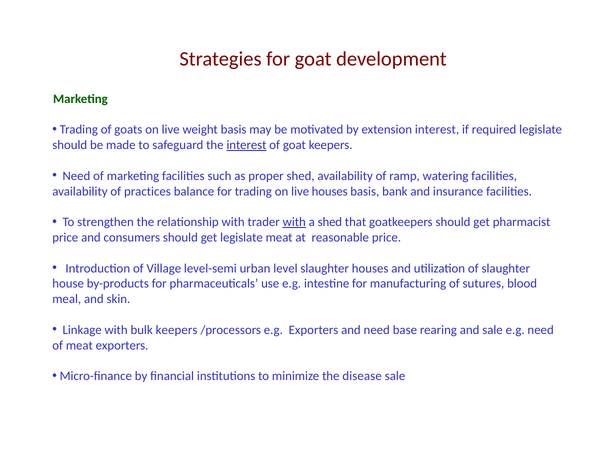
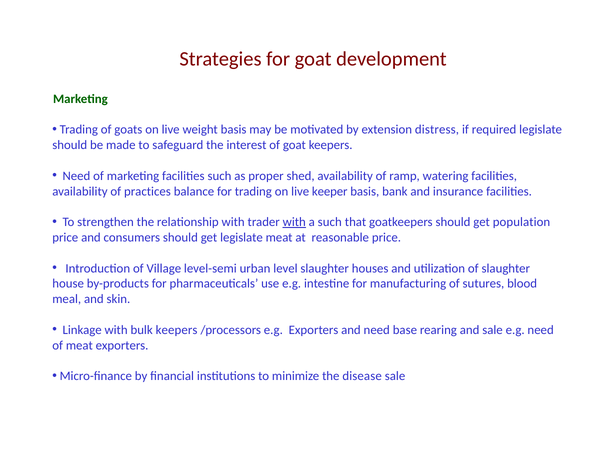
extension interest: interest -> distress
interest at (246, 145) underline: present -> none
live houses: houses -> keeper
a shed: shed -> such
pharmacist: pharmacist -> population
